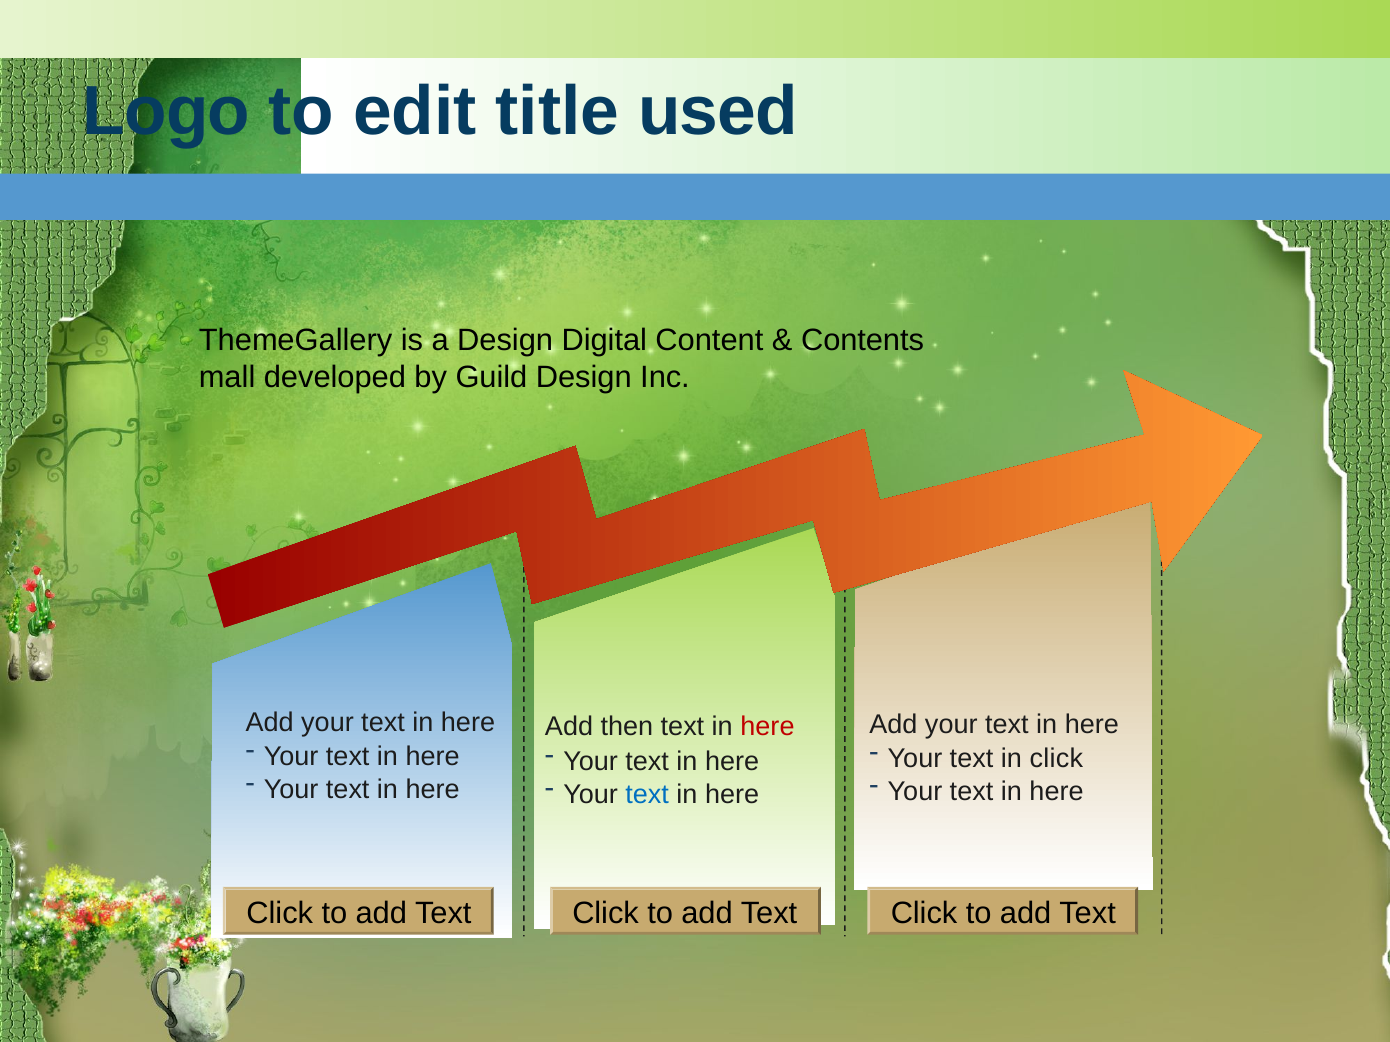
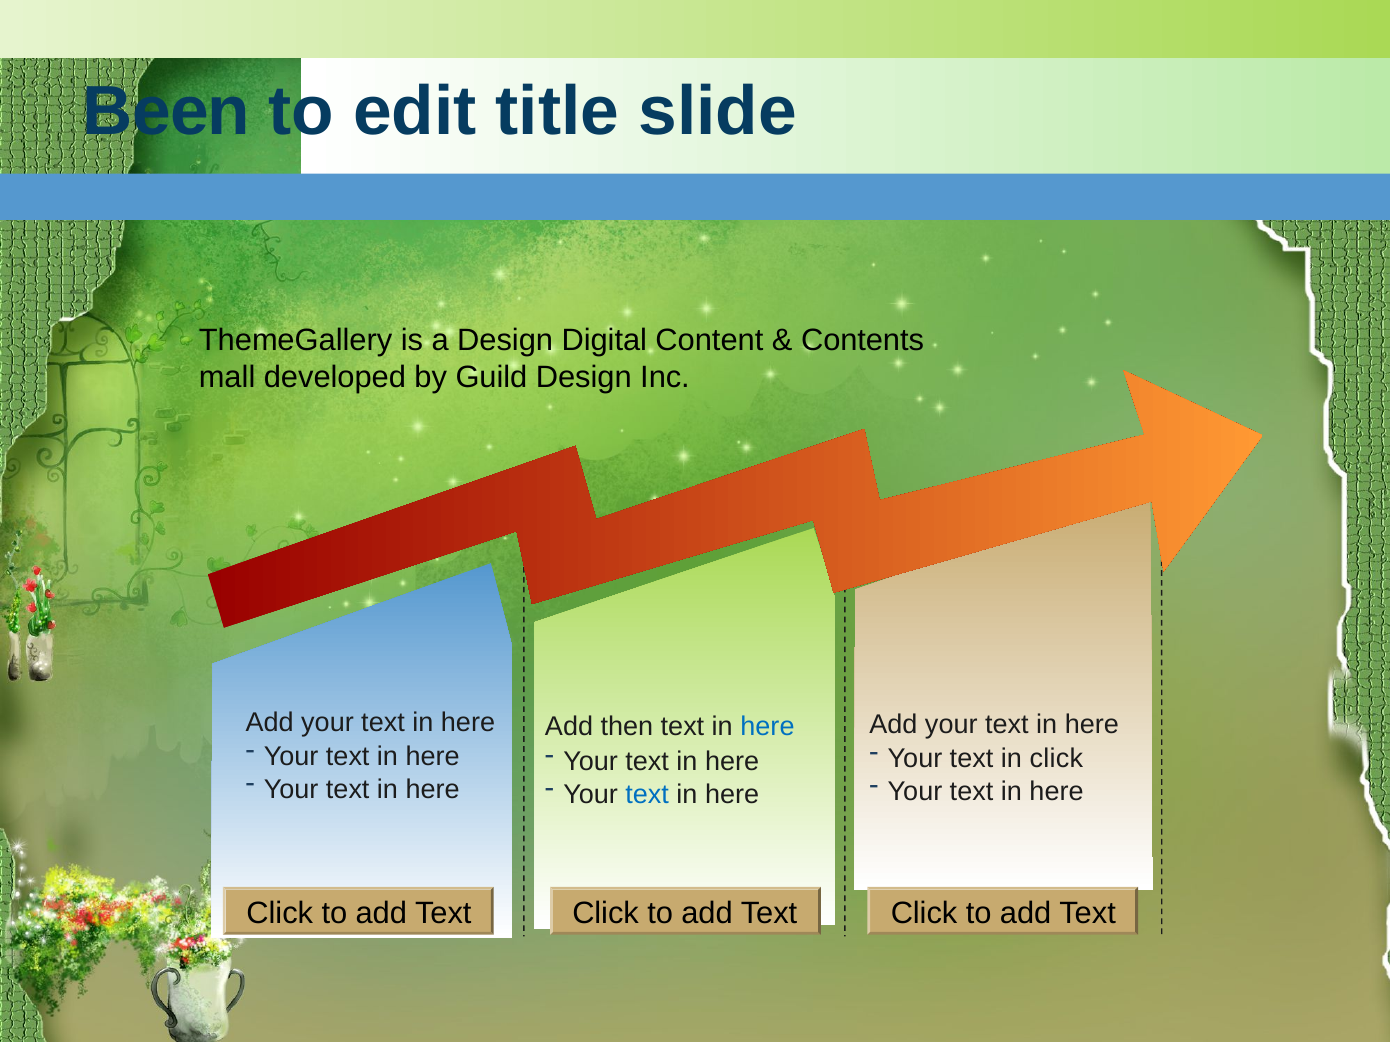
Logo: Logo -> Been
used: used -> slide
here at (767, 727) colour: red -> blue
